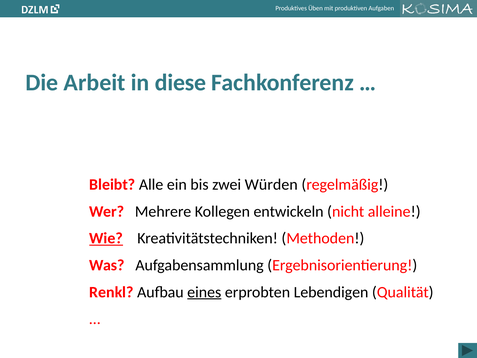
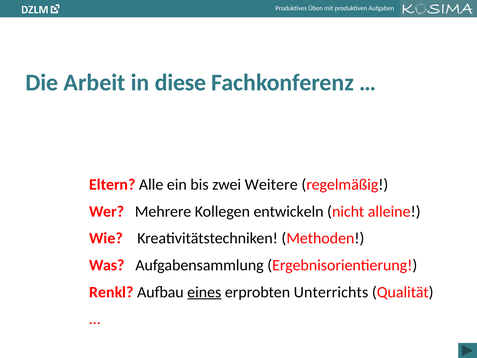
Bleibt: Bleibt -> Eltern
Würden: Würden -> Weitere
Wie underline: present -> none
Lebendigen: Lebendigen -> Unterrichts
